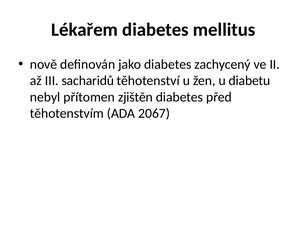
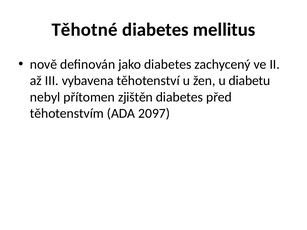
Lékařem: Lékařem -> Těhotné
sacharidů: sacharidů -> vybavena
2067: 2067 -> 2097
